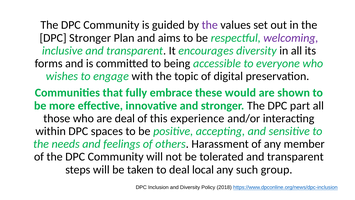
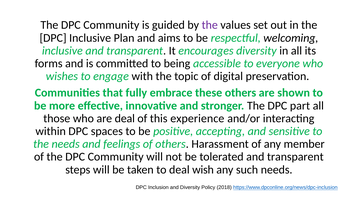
DPC Stronger: Stronger -> Inclusive
welcoming colour: purple -> black
these would: would -> others
local: local -> wish
such group: group -> needs
